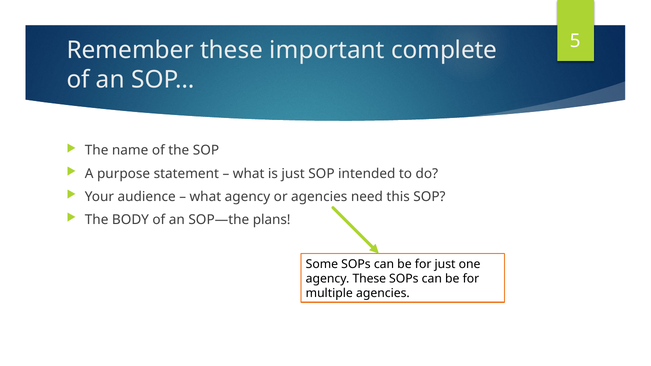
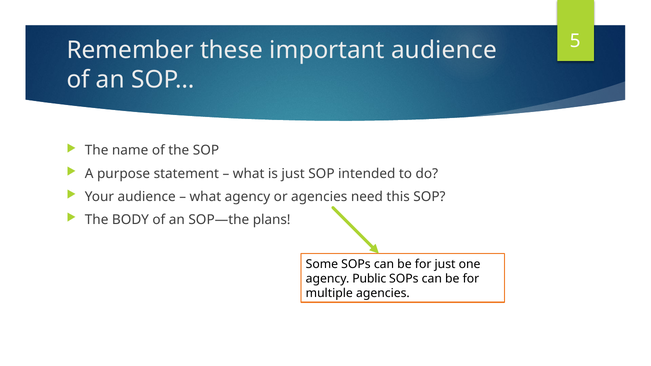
important complete: complete -> audience
agency These: These -> Public
